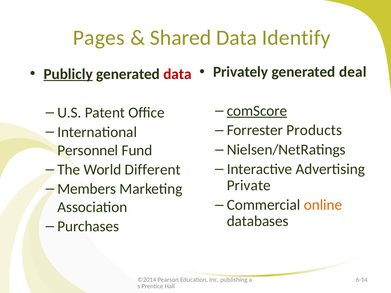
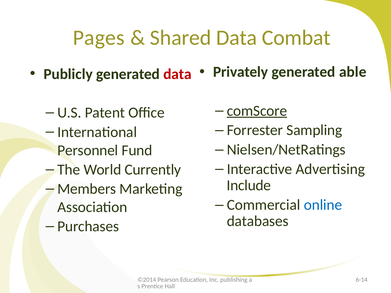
Identify: Identify -> Combat
deal: deal -> able
Publicly underline: present -> none
Products: Products -> Sampling
Different: Different -> Currently
Private: Private -> Include
online colour: orange -> blue
